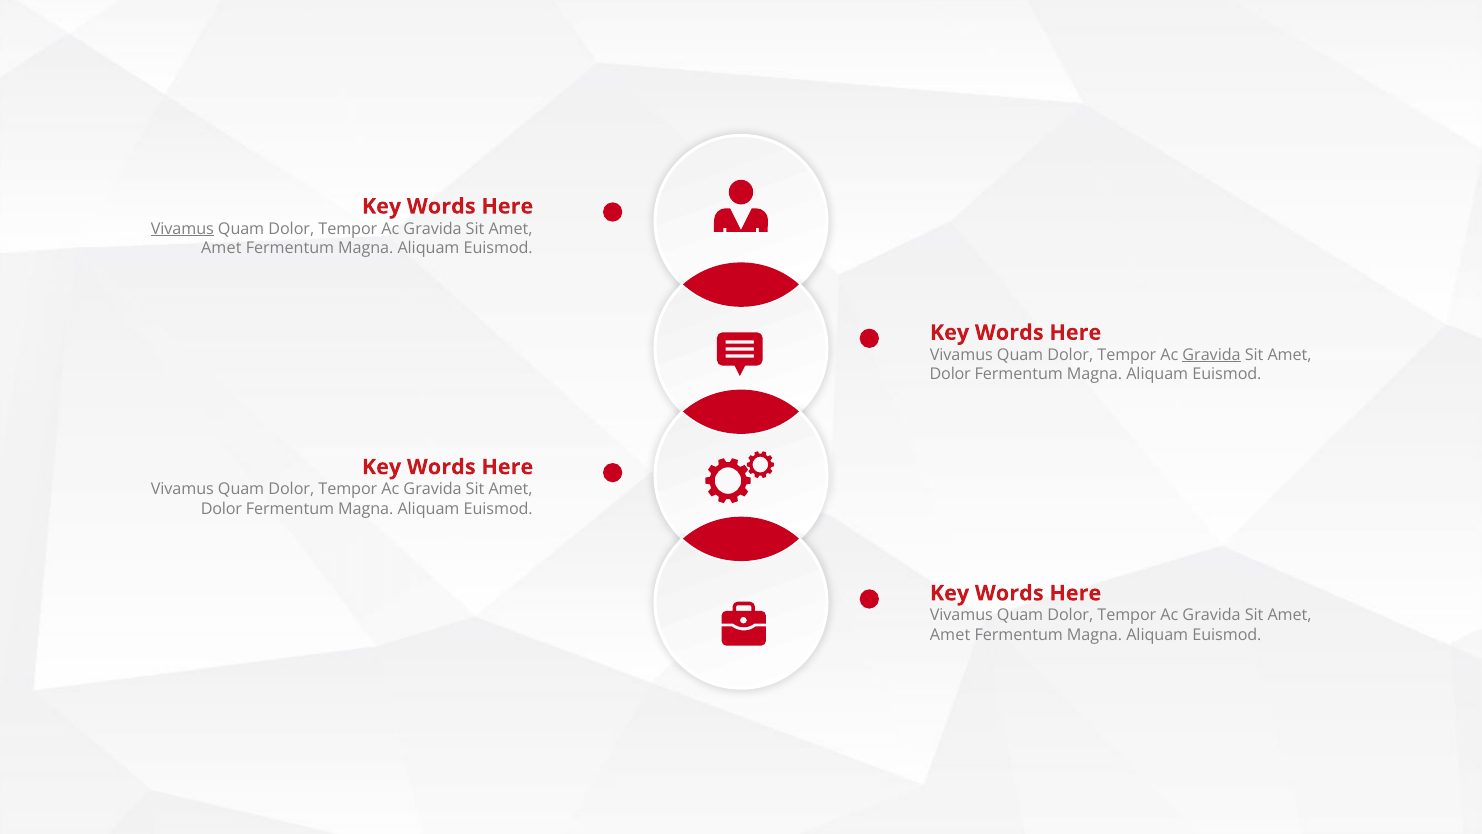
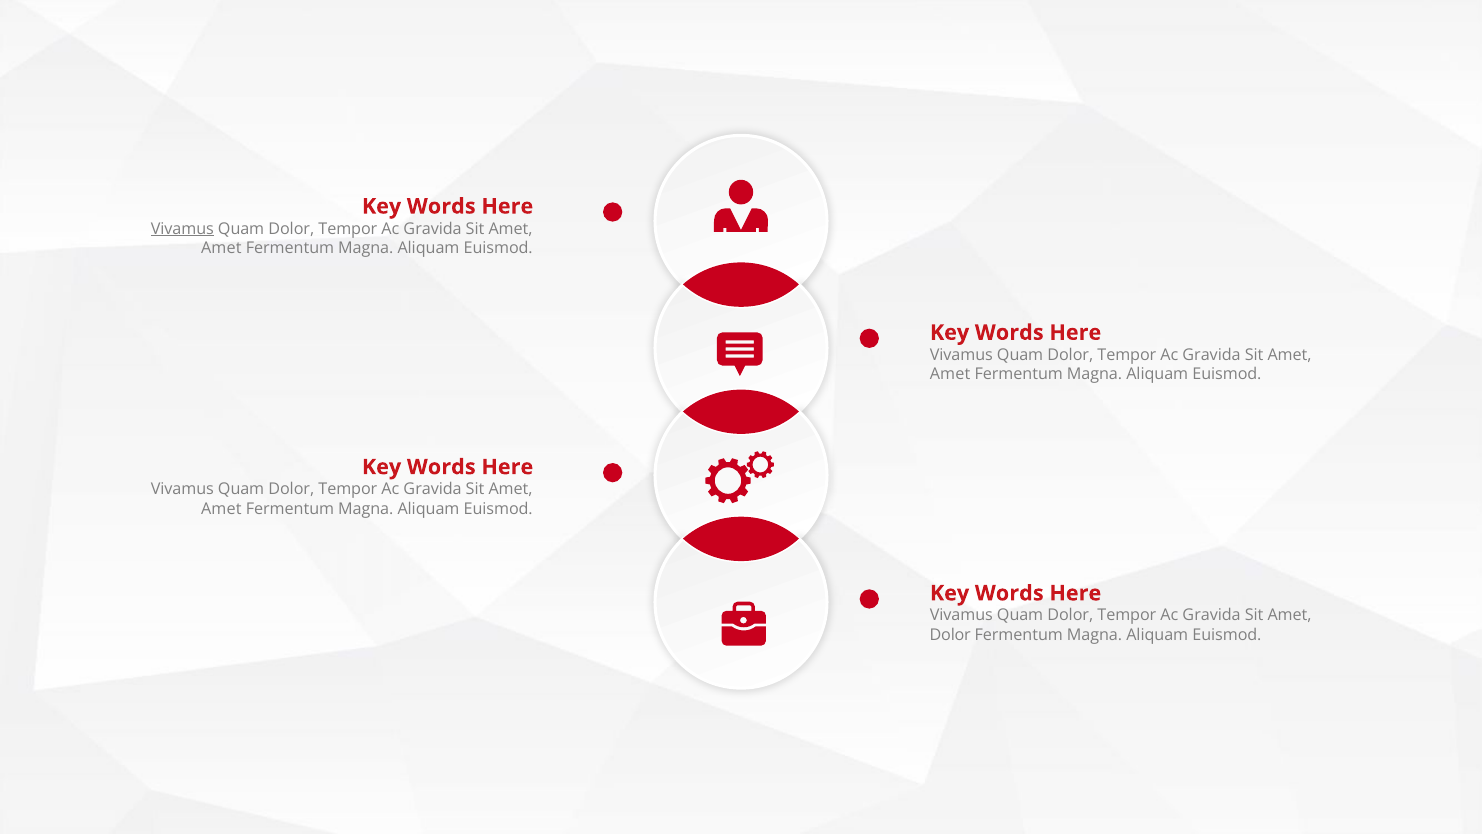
Gravida at (1212, 355) underline: present -> none
Dolor at (950, 374): Dolor -> Amet
Dolor at (221, 509): Dolor -> Amet
Amet at (950, 635): Amet -> Dolor
